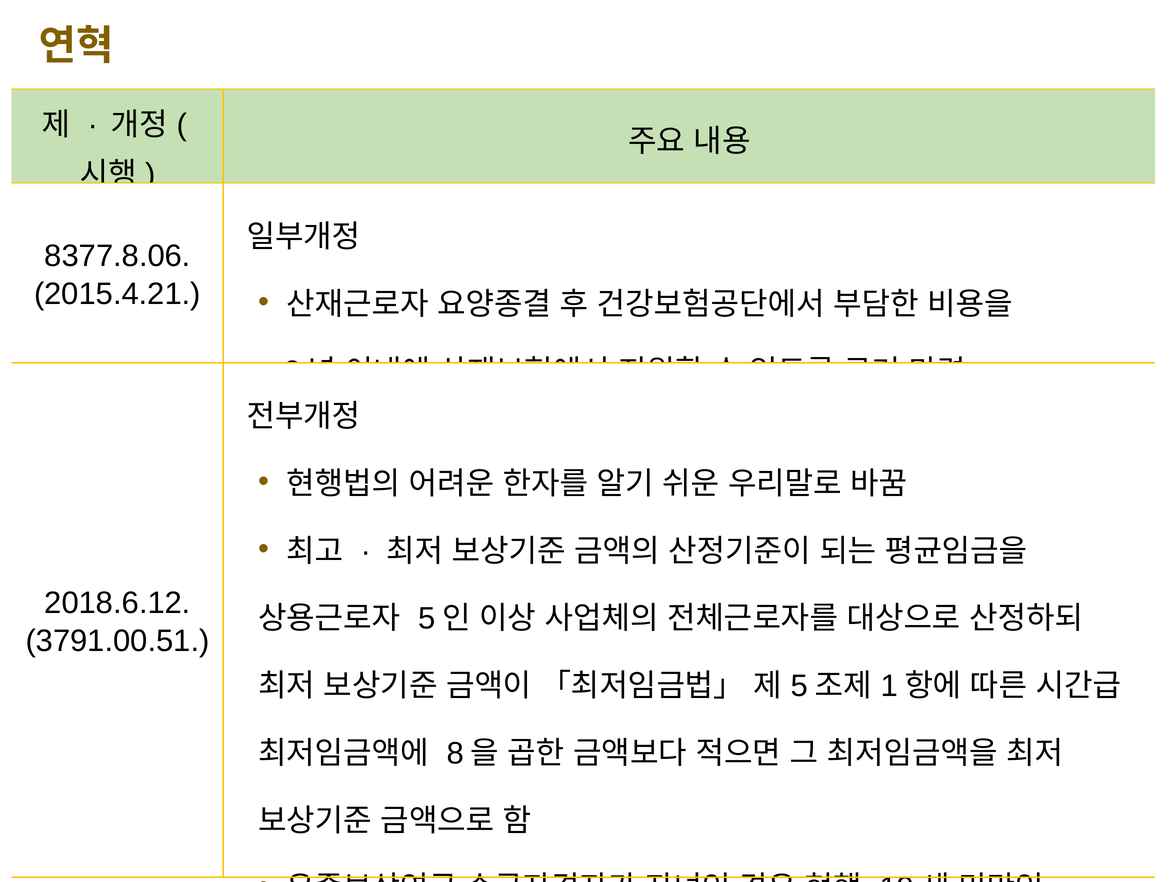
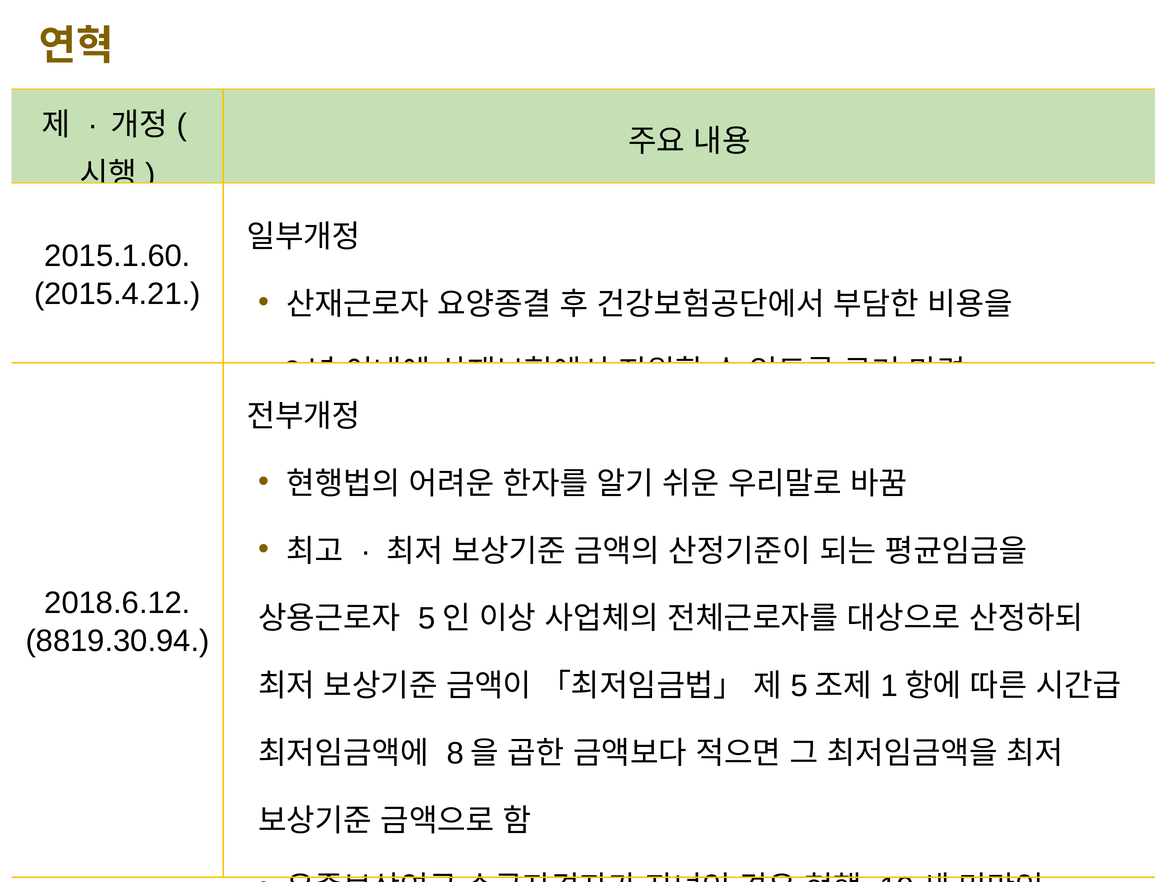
8377.8.06: 8377.8.06 -> 2015.1.60
3791.00.51: 3791.00.51 -> 8819.30.94
